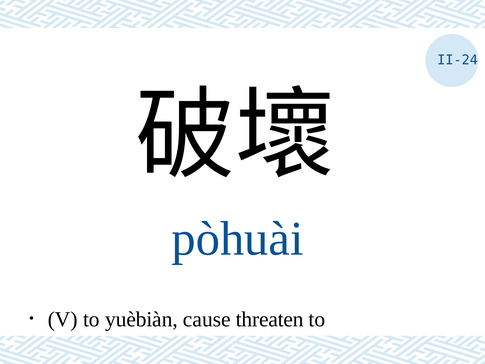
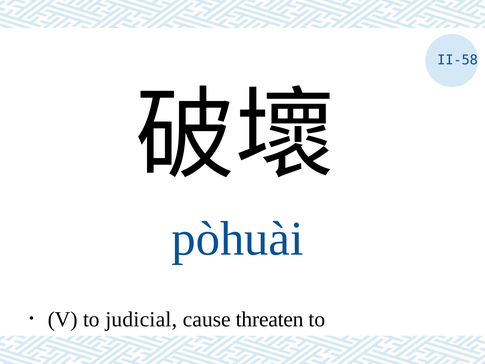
II-24: II-24 -> II-58
yuèbiàn: yuèbiàn -> judicial
